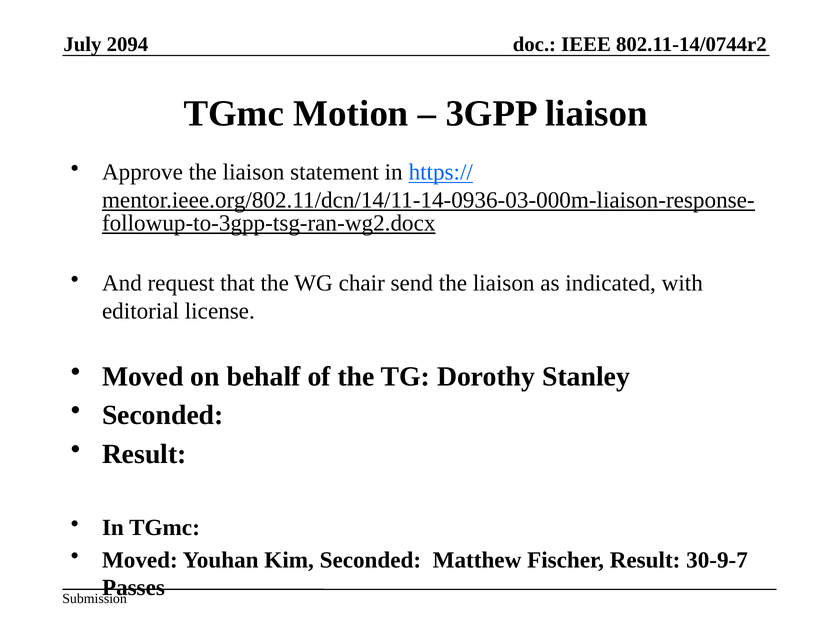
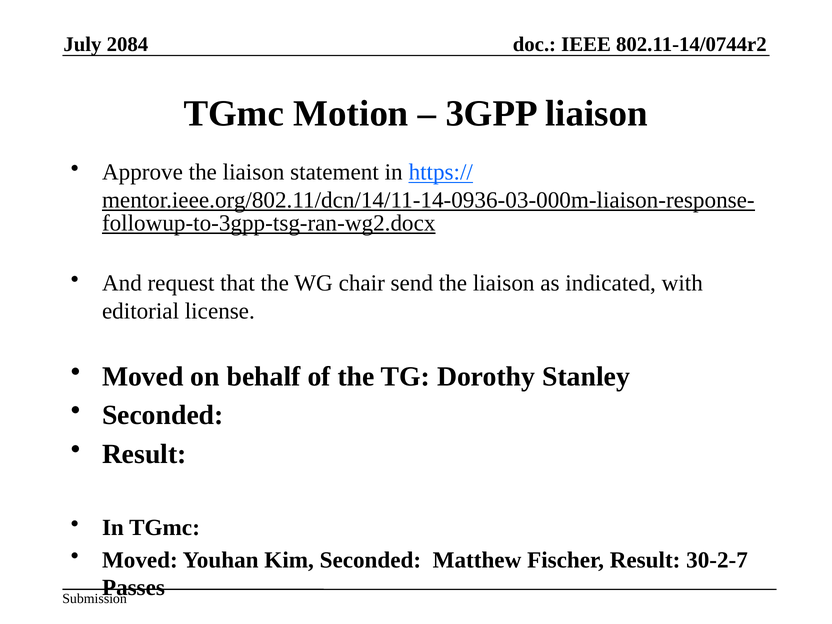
2094: 2094 -> 2084
30-9-7: 30-9-7 -> 30-2-7
